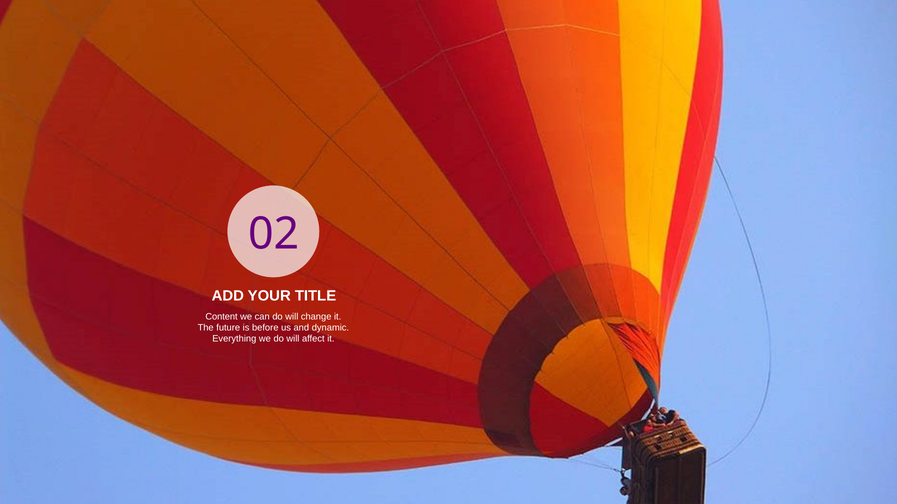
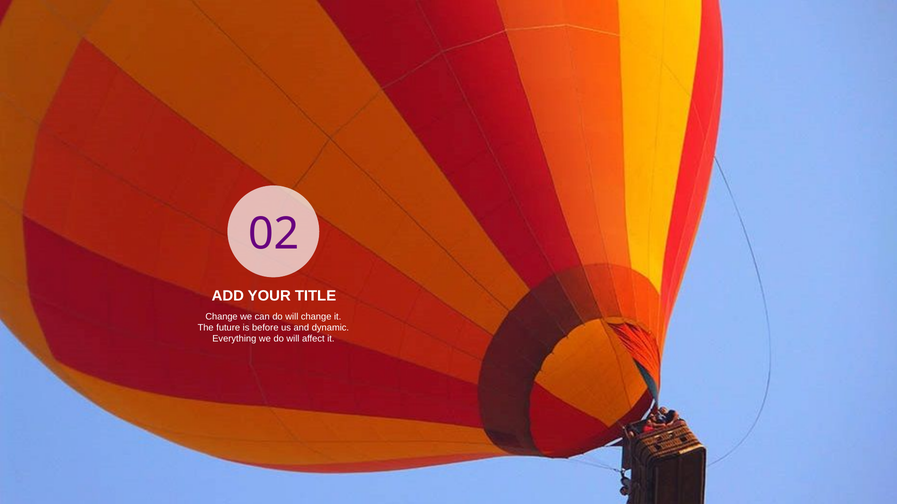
Content at (222, 317): Content -> Change
